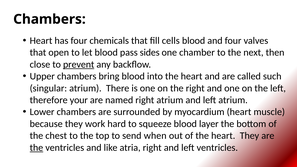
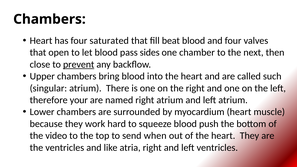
chemicals: chemicals -> saturated
cells: cells -> beat
layer: layer -> push
chest: chest -> video
the at (36, 148) underline: present -> none
